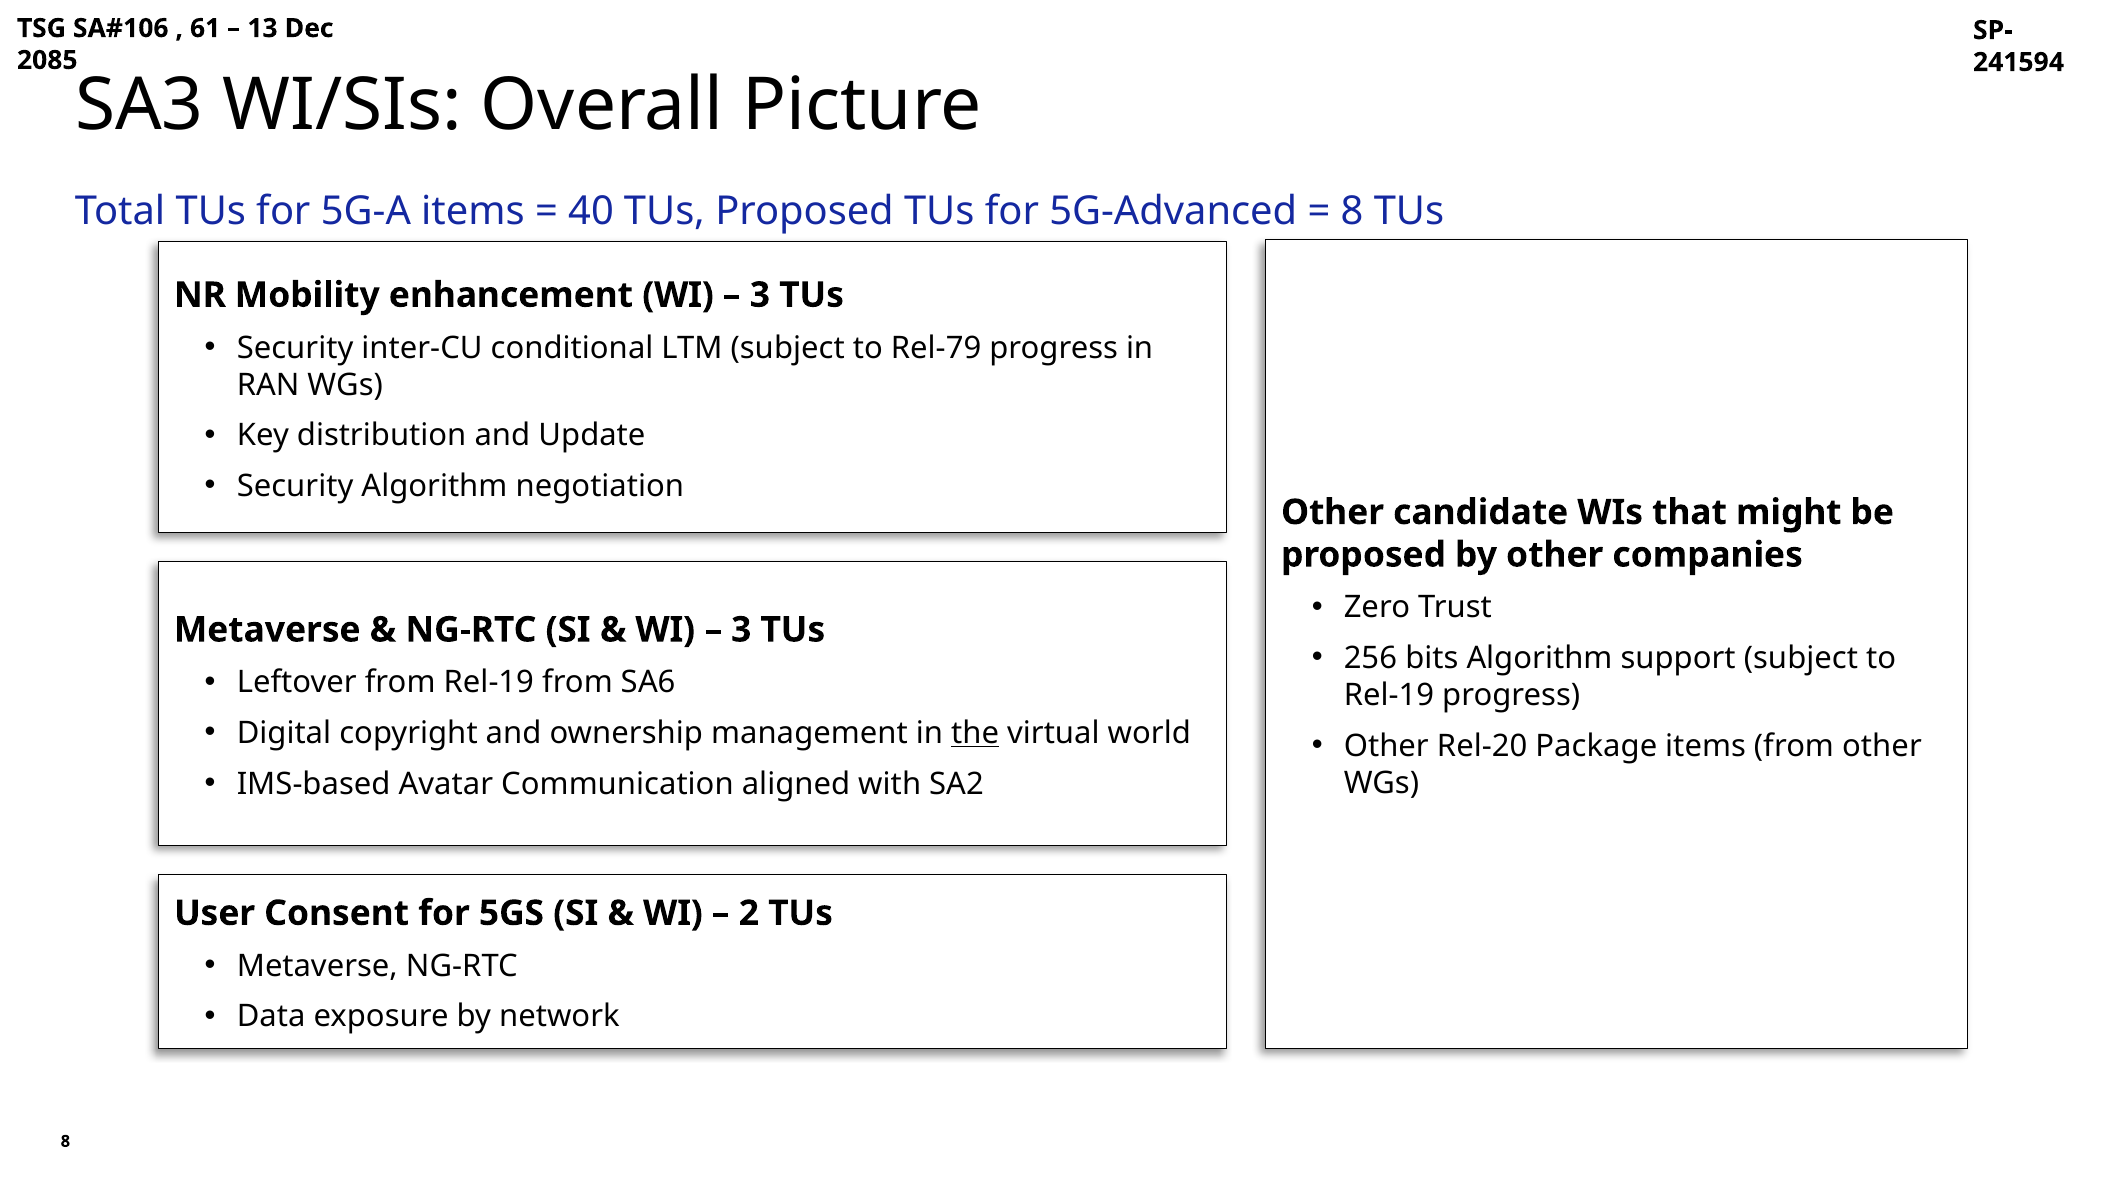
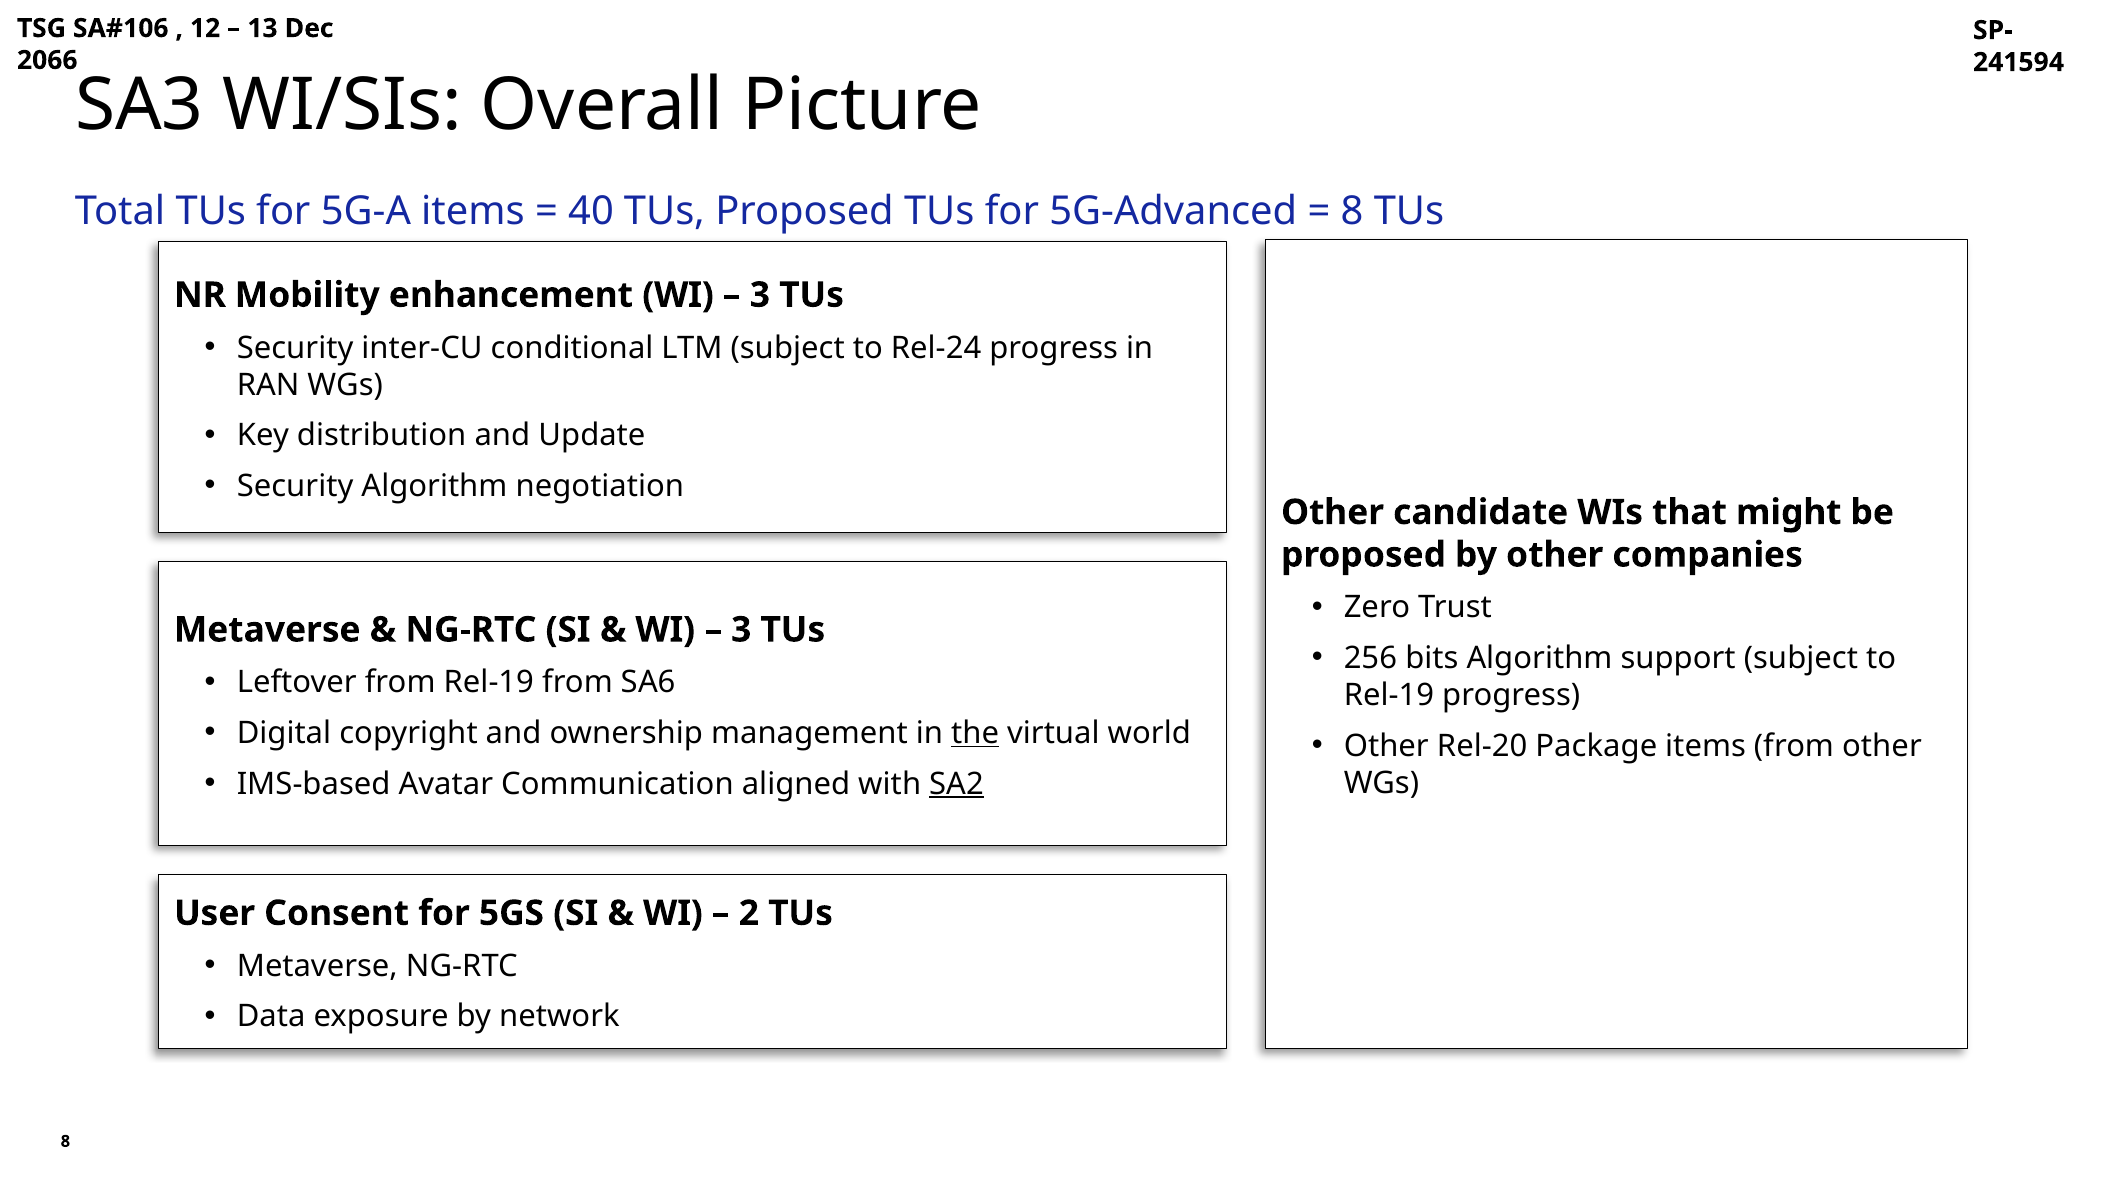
61: 61 -> 12
2085: 2085 -> 2066
Rel-79: Rel-79 -> Rel-24
SA2 underline: none -> present
